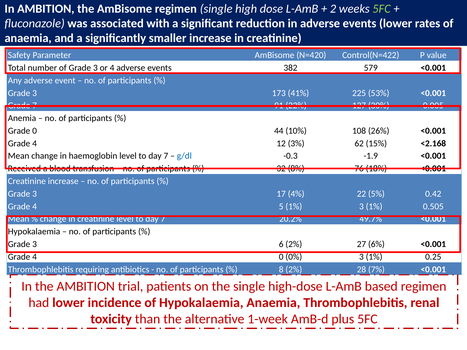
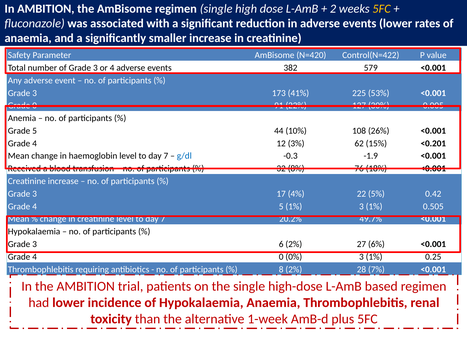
5FC at (382, 9) colour: light green -> yellow
Grade 7: 7 -> 0
Grade 0: 0 -> 5
<2.168: <2.168 -> <0.201
